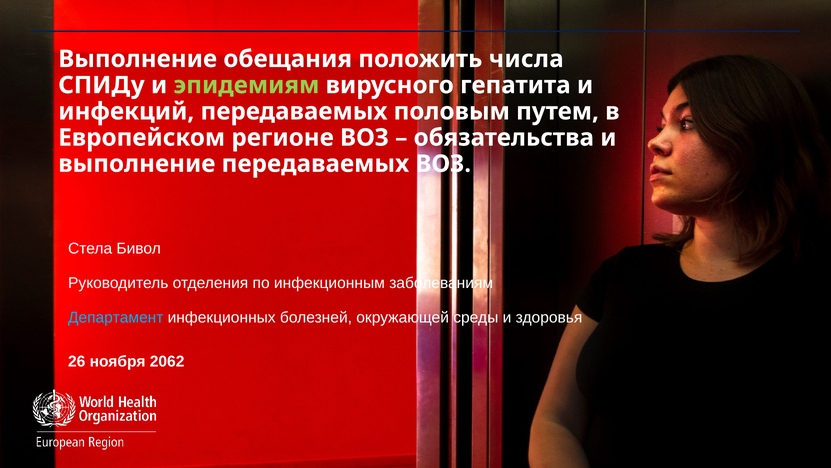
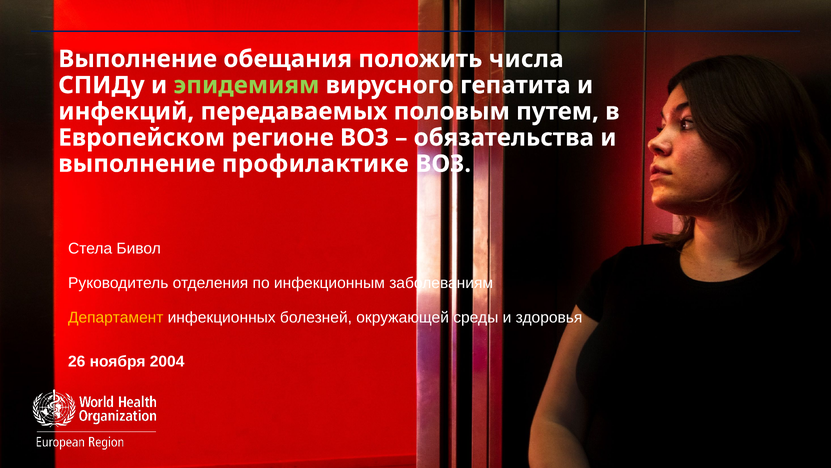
выполнение передаваемых: передаваемых -> профилактике
Департамент colour: light blue -> yellow
2062: 2062 -> 2004
